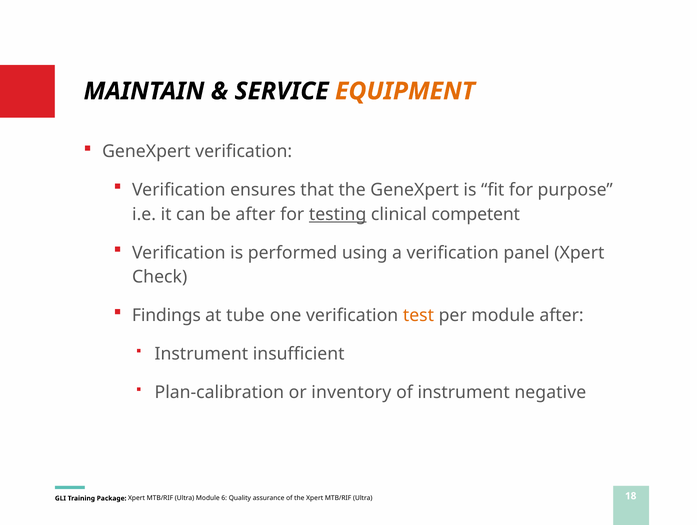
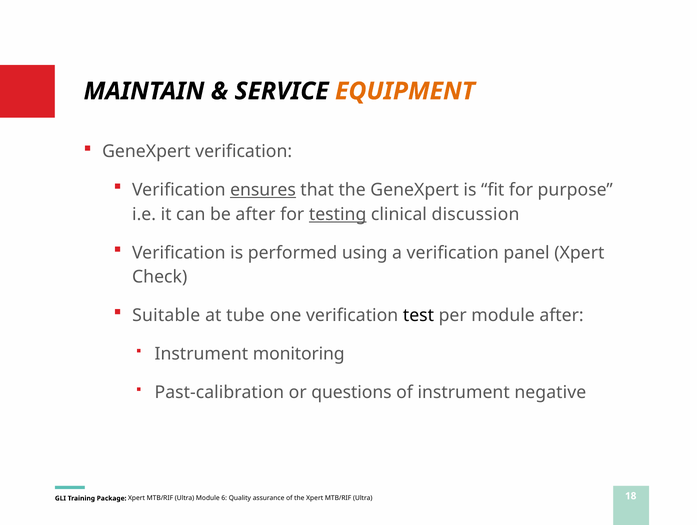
ensures underline: none -> present
competent: competent -> discussion
Findings: Findings -> Suitable
test colour: orange -> black
insufficient: insufficient -> monitoring
Plan-calibration: Plan-calibration -> Past-calibration
inventory: inventory -> questions
